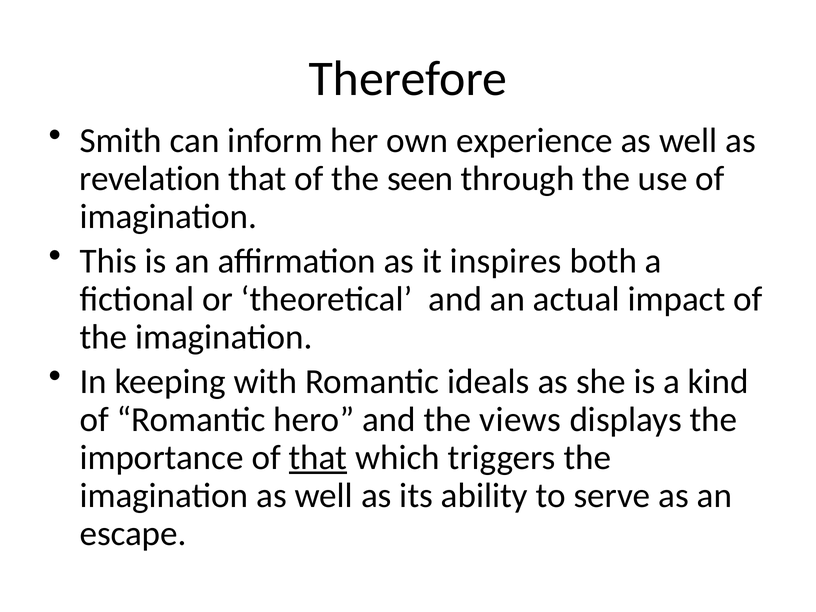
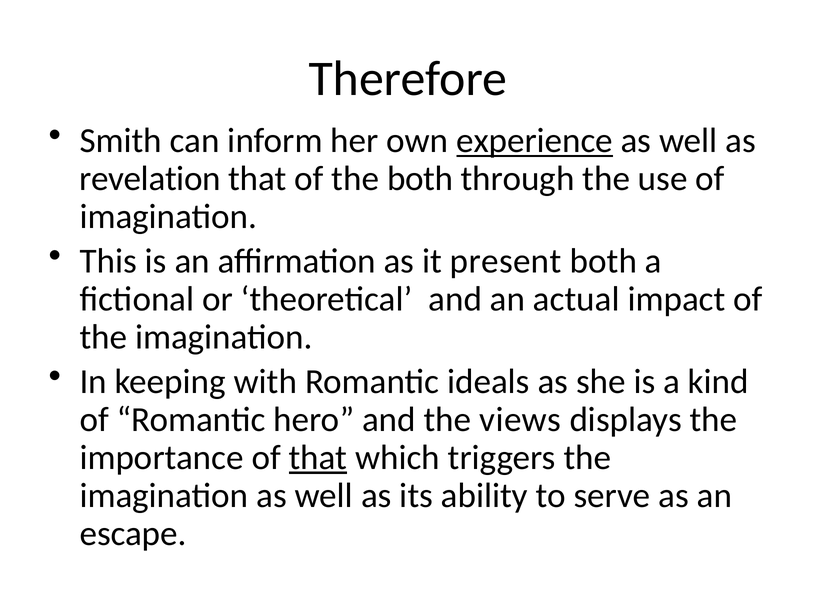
experience underline: none -> present
the seen: seen -> both
inspires: inspires -> present
